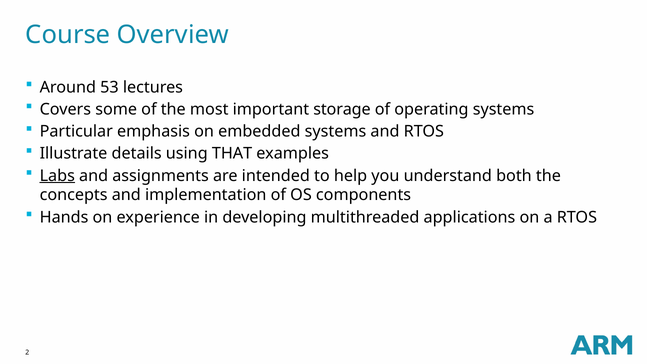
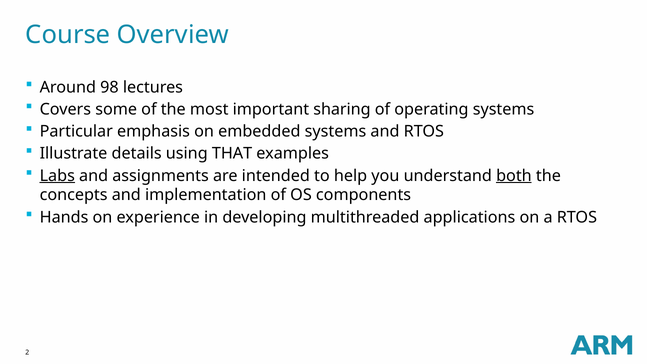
53: 53 -> 98
storage: storage -> sharing
both underline: none -> present
